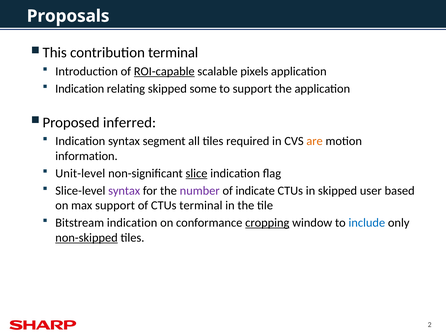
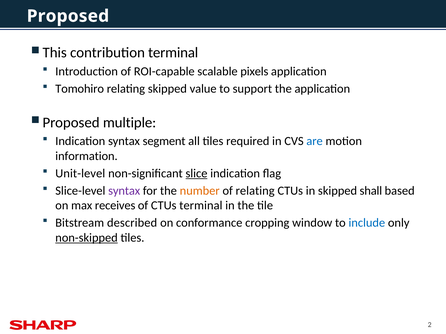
Proposals: Proposals -> Proposed
ROI-capable underline: present -> none
Indication at (80, 89): Indication -> Tomohiro
some: some -> value
inferred: inferred -> multiple
are colour: orange -> blue
number colour: purple -> orange
of indicate: indicate -> relating
user: user -> shall
max support: support -> receives
Bitstream indication: indication -> described
cropping underline: present -> none
